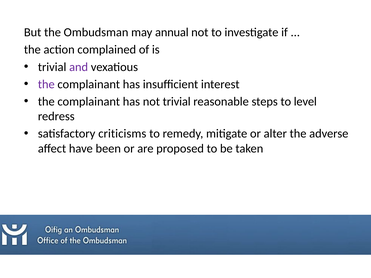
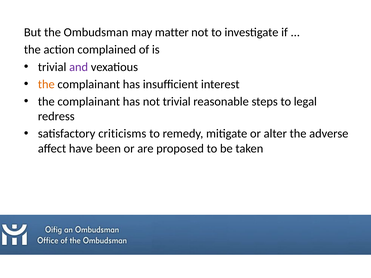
annual: annual -> matter
the at (46, 84) colour: purple -> orange
level: level -> legal
